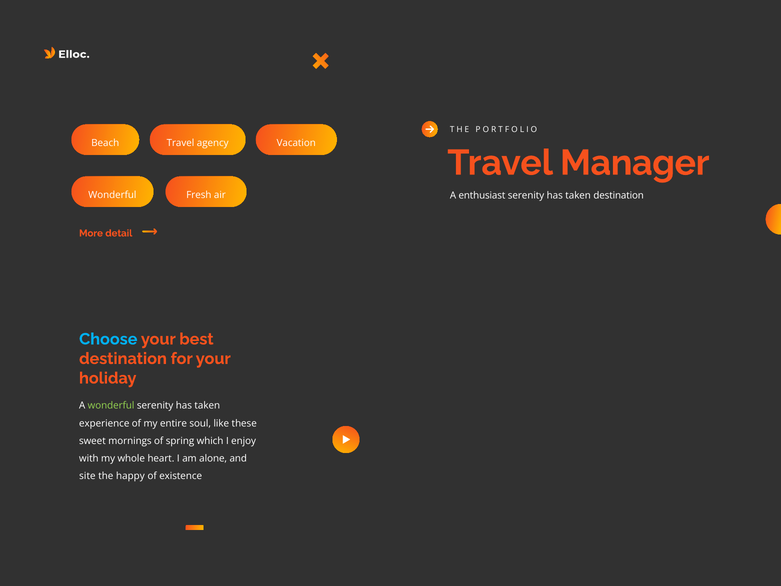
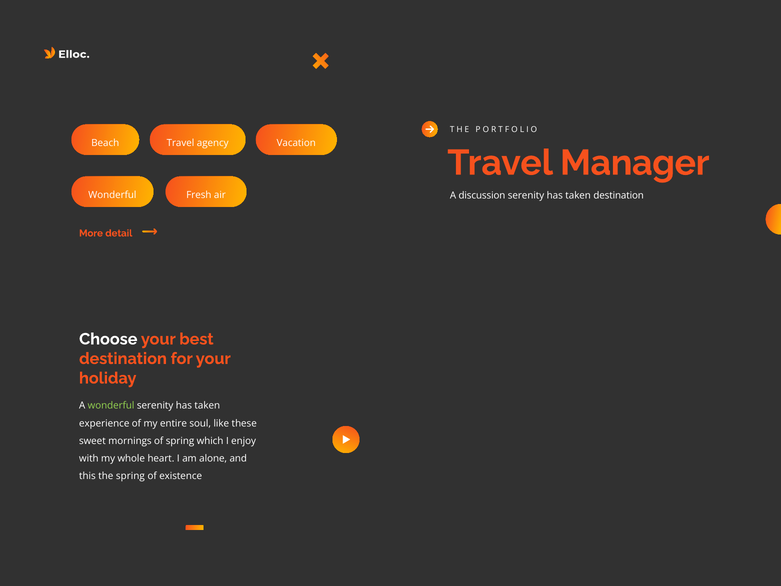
enthusiast: enthusiast -> discussion
Choose colour: light blue -> white
site: site -> this
the happy: happy -> spring
